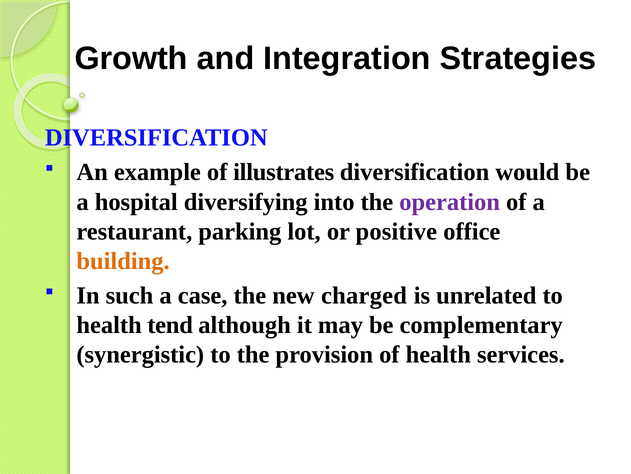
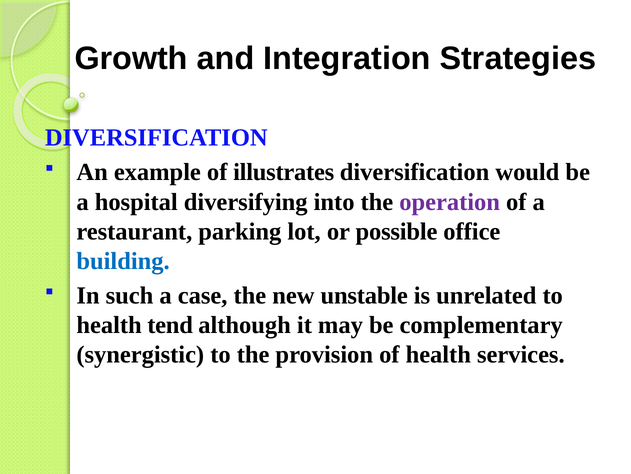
positive: positive -> possible
building colour: orange -> blue
charged: charged -> unstable
